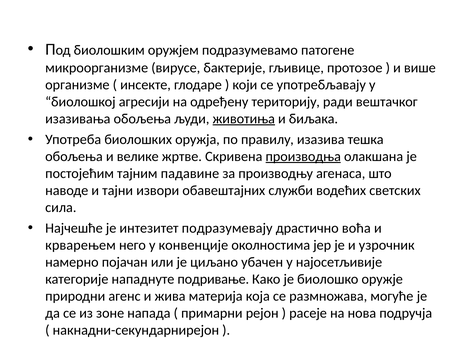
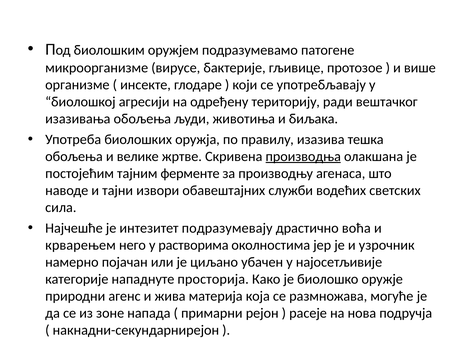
животиња underline: present -> none
падавине: падавине -> ферменте
конвенције: конвенције -> растворима
подривање: подривање -> просторија
